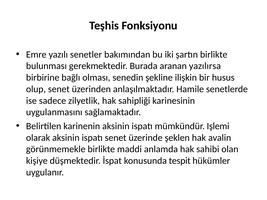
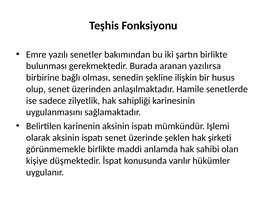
avalin: avalin -> şirketi
tespit: tespit -> varılır
